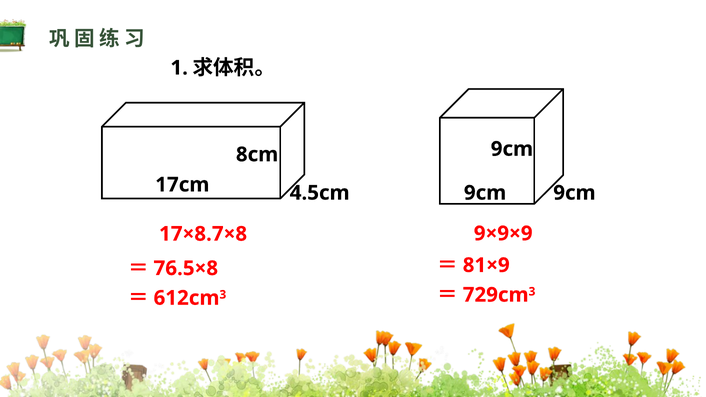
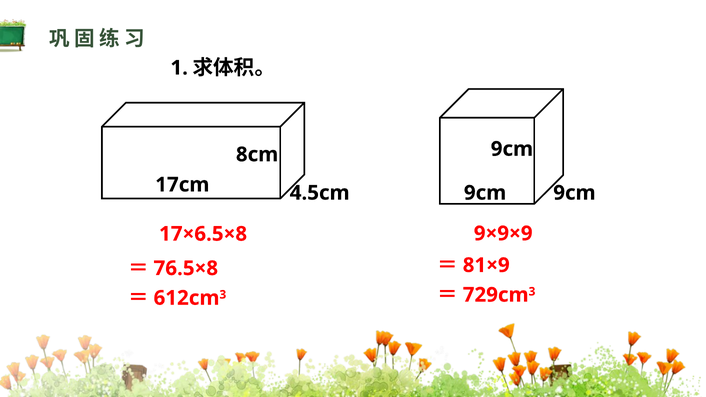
17×8.7×8: 17×8.7×8 -> 17×6.5×8
